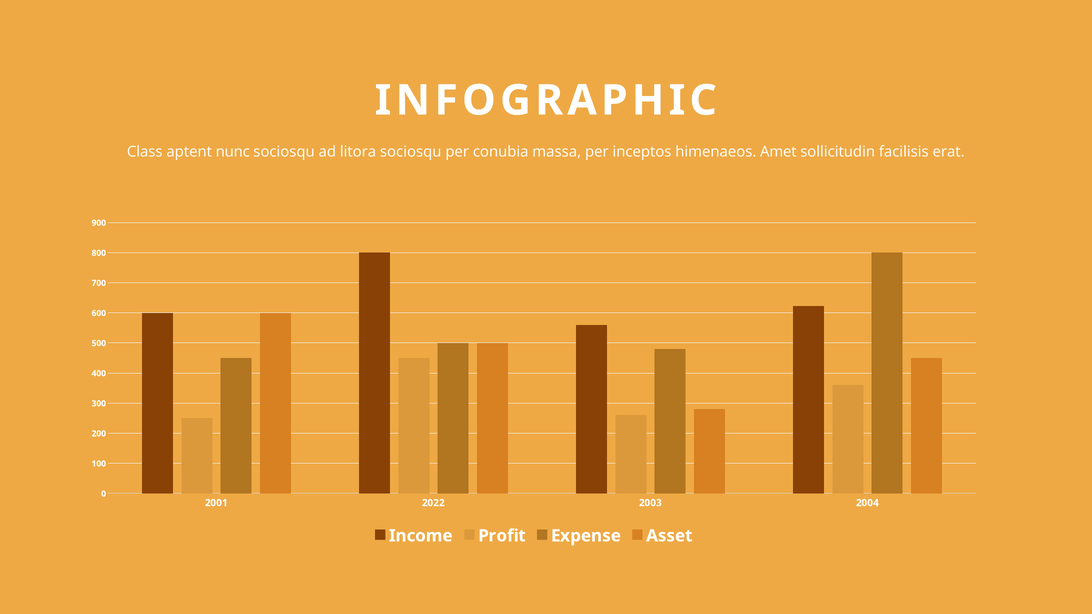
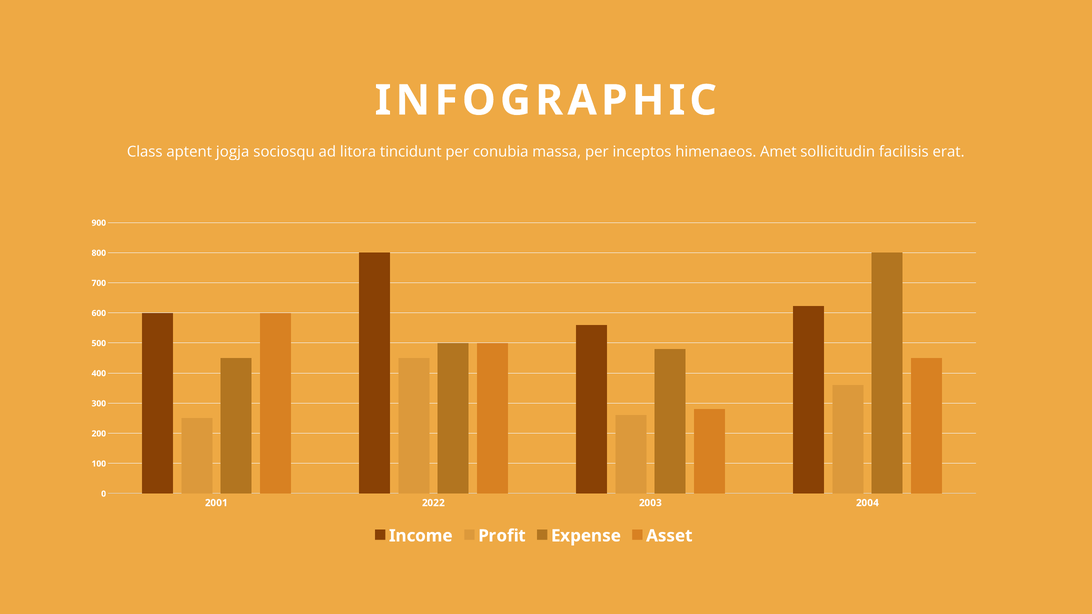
nunc: nunc -> jogja
litora sociosqu: sociosqu -> tincidunt
